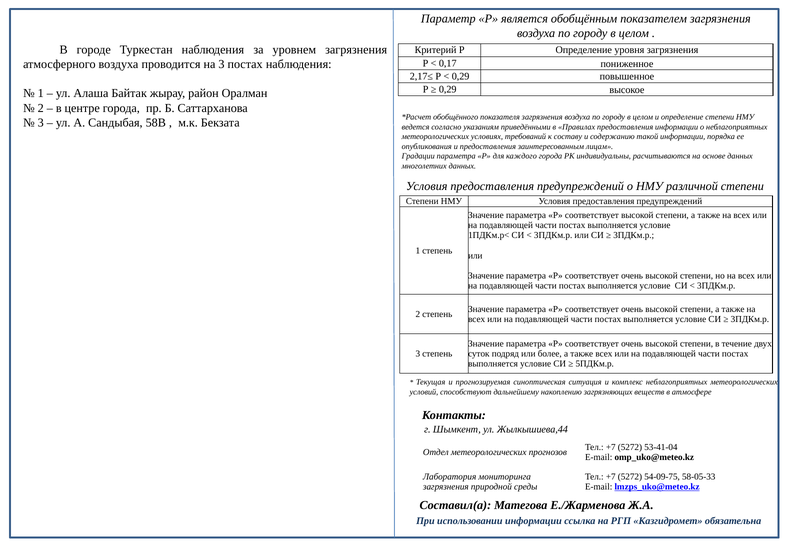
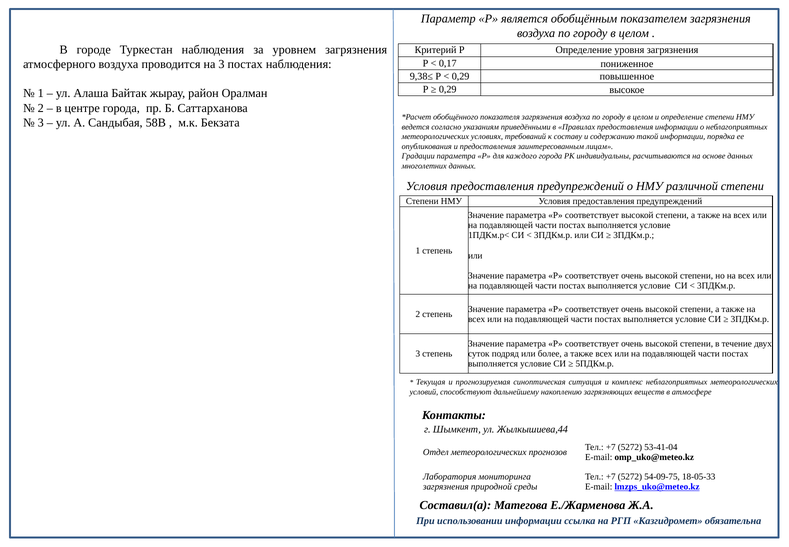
2,17≤: 2,17≤ -> 9,38≤
58-05-33: 58-05-33 -> 18-05-33
